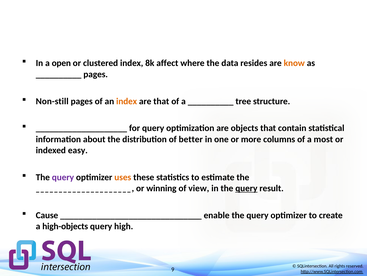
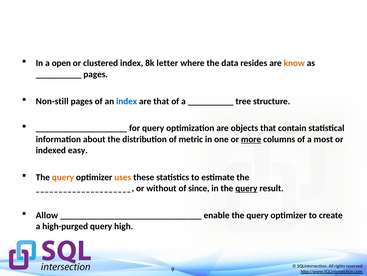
affect: affect -> letter
index at (127, 101) colour: orange -> blue
better: better -> metric
more underline: none -> present
query at (63, 177) colour: purple -> orange
winning: winning -> without
view: view -> since
Cause: Cause -> Allow
high-objects: high-objects -> high-purged
